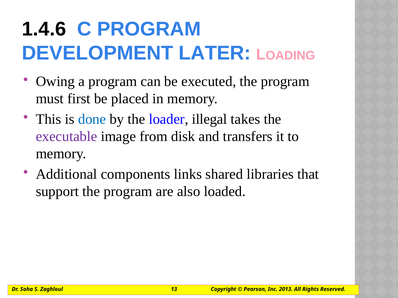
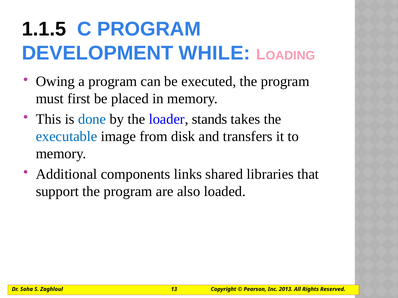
1.4.6: 1.4.6 -> 1.1.5
LATER: LATER -> WHILE
illegal: illegal -> stands
executable colour: purple -> blue
